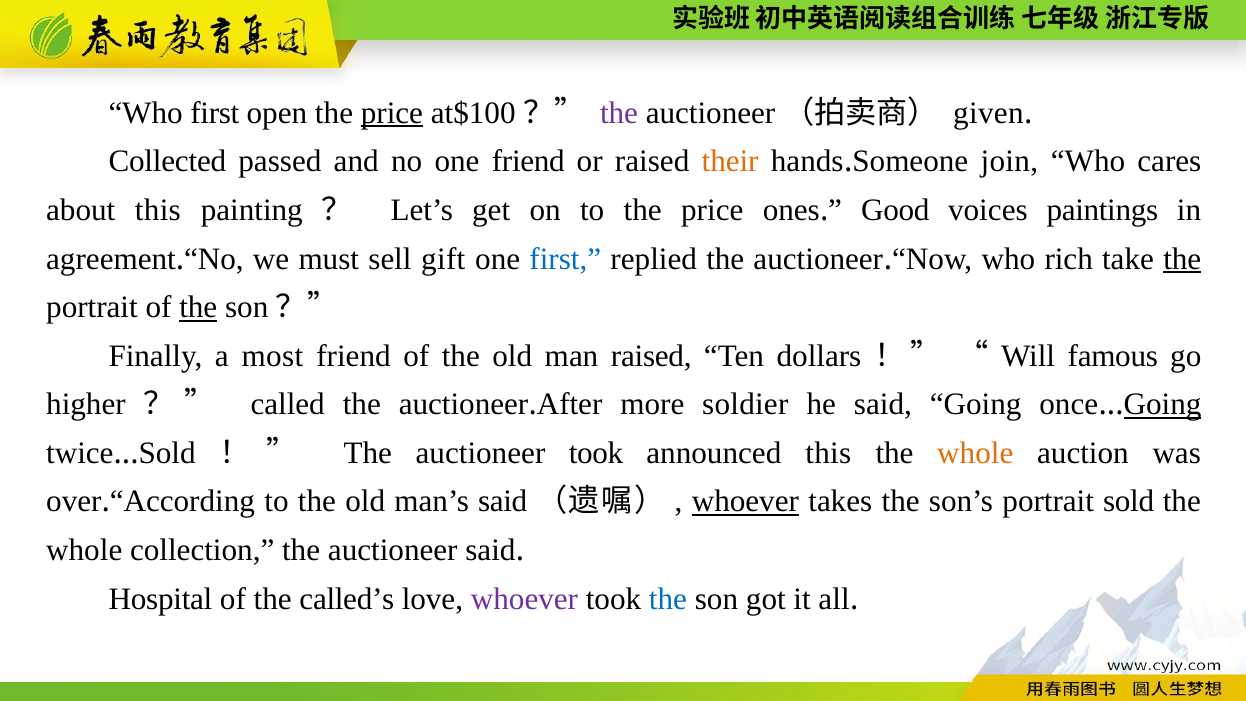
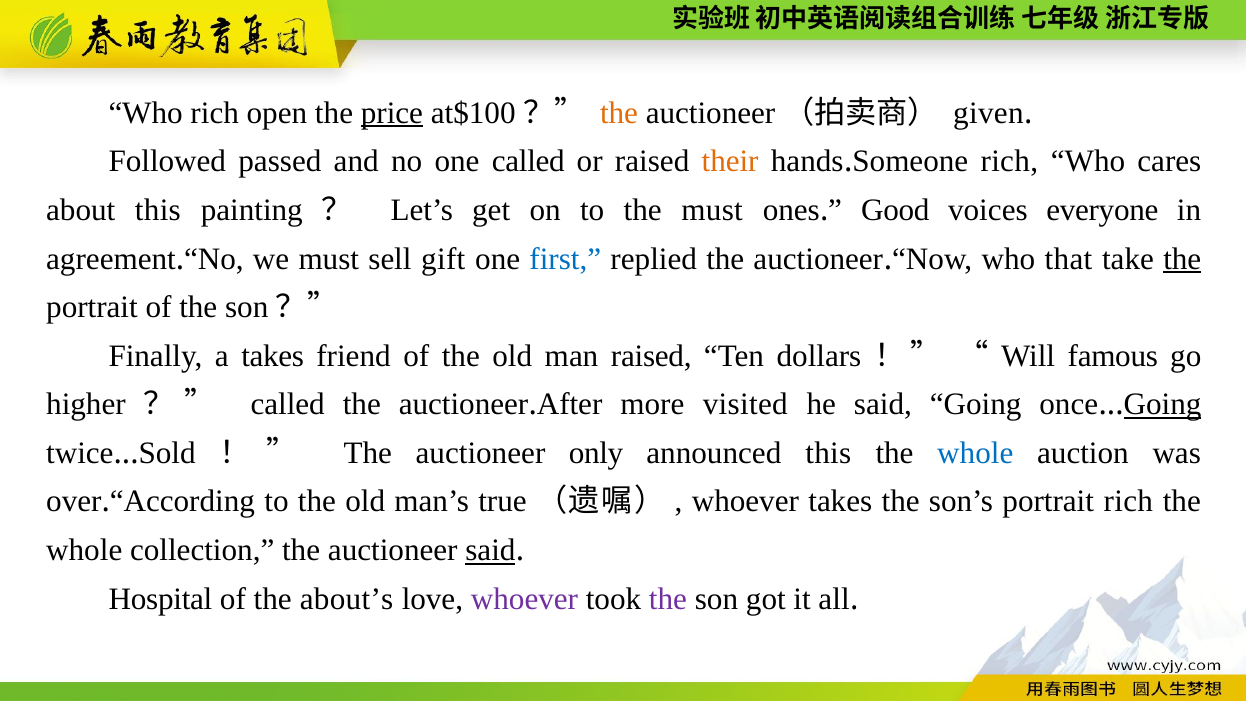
Who first: first -> rich
the at (619, 113) colour: purple -> orange
Collected: Collected -> Followed
one friend: friend -> called
join at (1009, 162): join -> rich
to the price: price -> must
paintings: paintings -> everyone
rich: rich -> that
the at (198, 307) underline: present -> none
a most: most -> takes
soldier: soldier -> visited
auctioneer took: took -> only
whole at (975, 453) colour: orange -> blue
man’s said: said -> true
whoever at (745, 502) underline: present -> none
portrait sold: sold -> rich
said at (490, 550) underline: none -> present
called’s: called’s -> about’s
the at (668, 599) colour: blue -> purple
